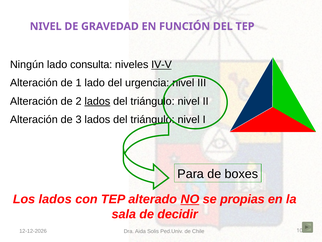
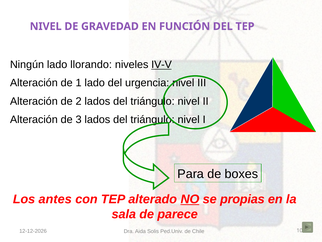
consulta: consulta -> llorando
lados at (97, 101) underline: present -> none
Los lados: lados -> antes
decidir: decidir -> parece
